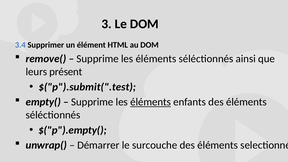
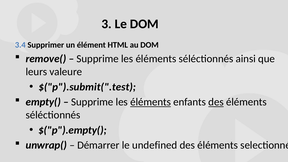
présent: présent -> valeure
des at (216, 102) underline: none -> present
surcouche: surcouche -> undefined
